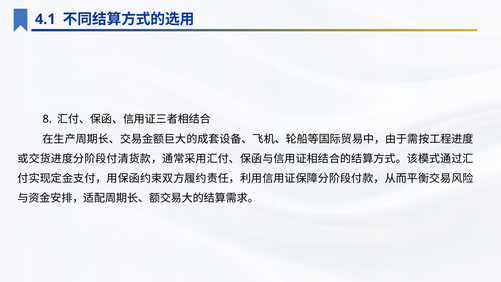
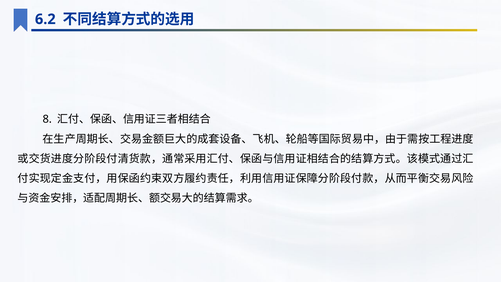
4.1: 4.1 -> 6.2
